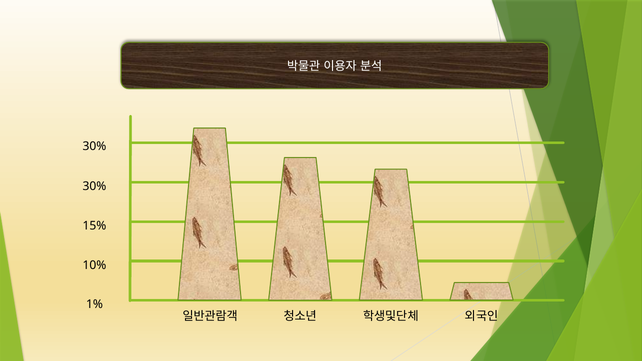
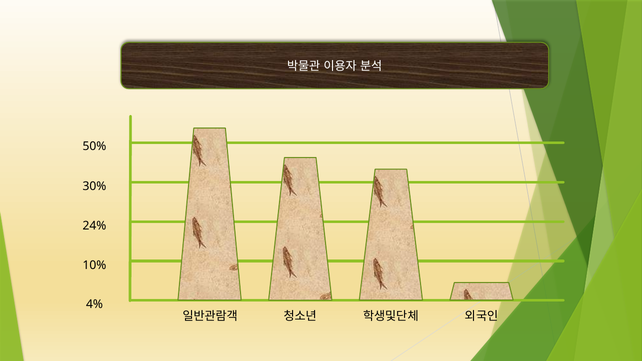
30% at (94, 146): 30% -> 50%
15%: 15% -> 24%
1%: 1% -> 4%
